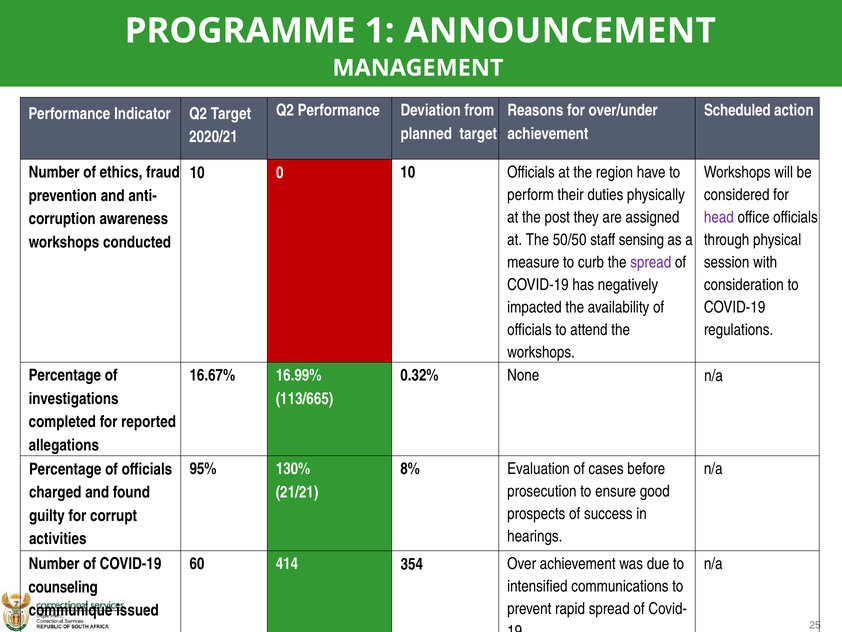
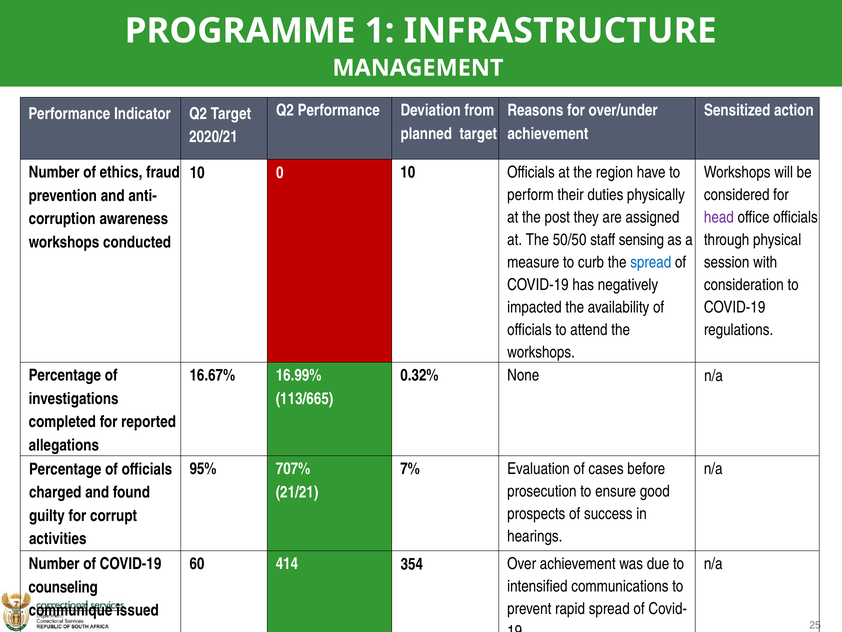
ANNOUNCEMENT: ANNOUNCEMENT -> INFRASTRUCTURE
Scheduled: Scheduled -> Sensitized
spread at (651, 262) colour: purple -> blue
130%: 130% -> 707%
8%: 8% -> 7%
